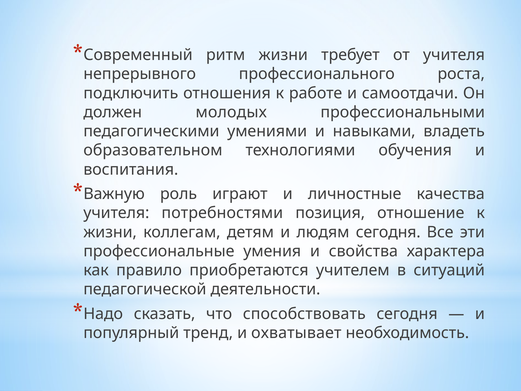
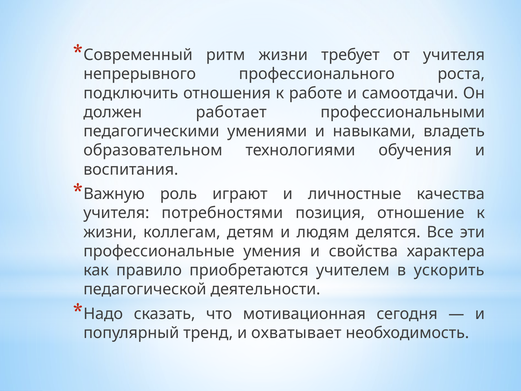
молодых: молодых -> работает
людям сегодня: сегодня -> делятся
ситуаций: ситуаций -> ускорить
способствовать: способствовать -> мотивационная
